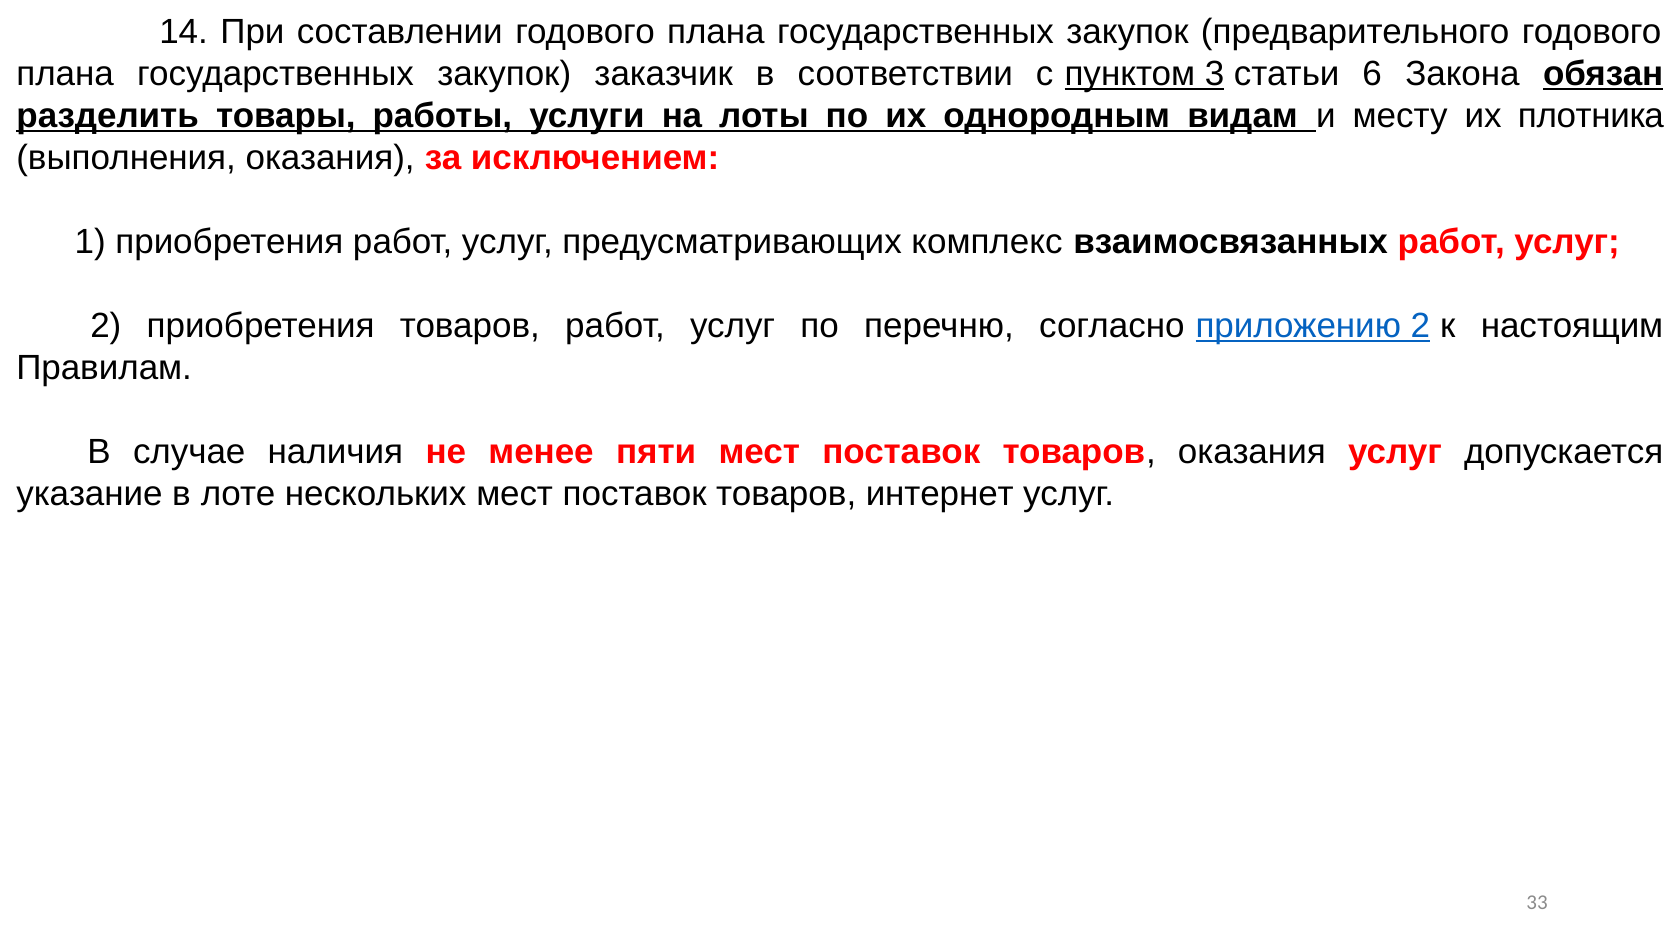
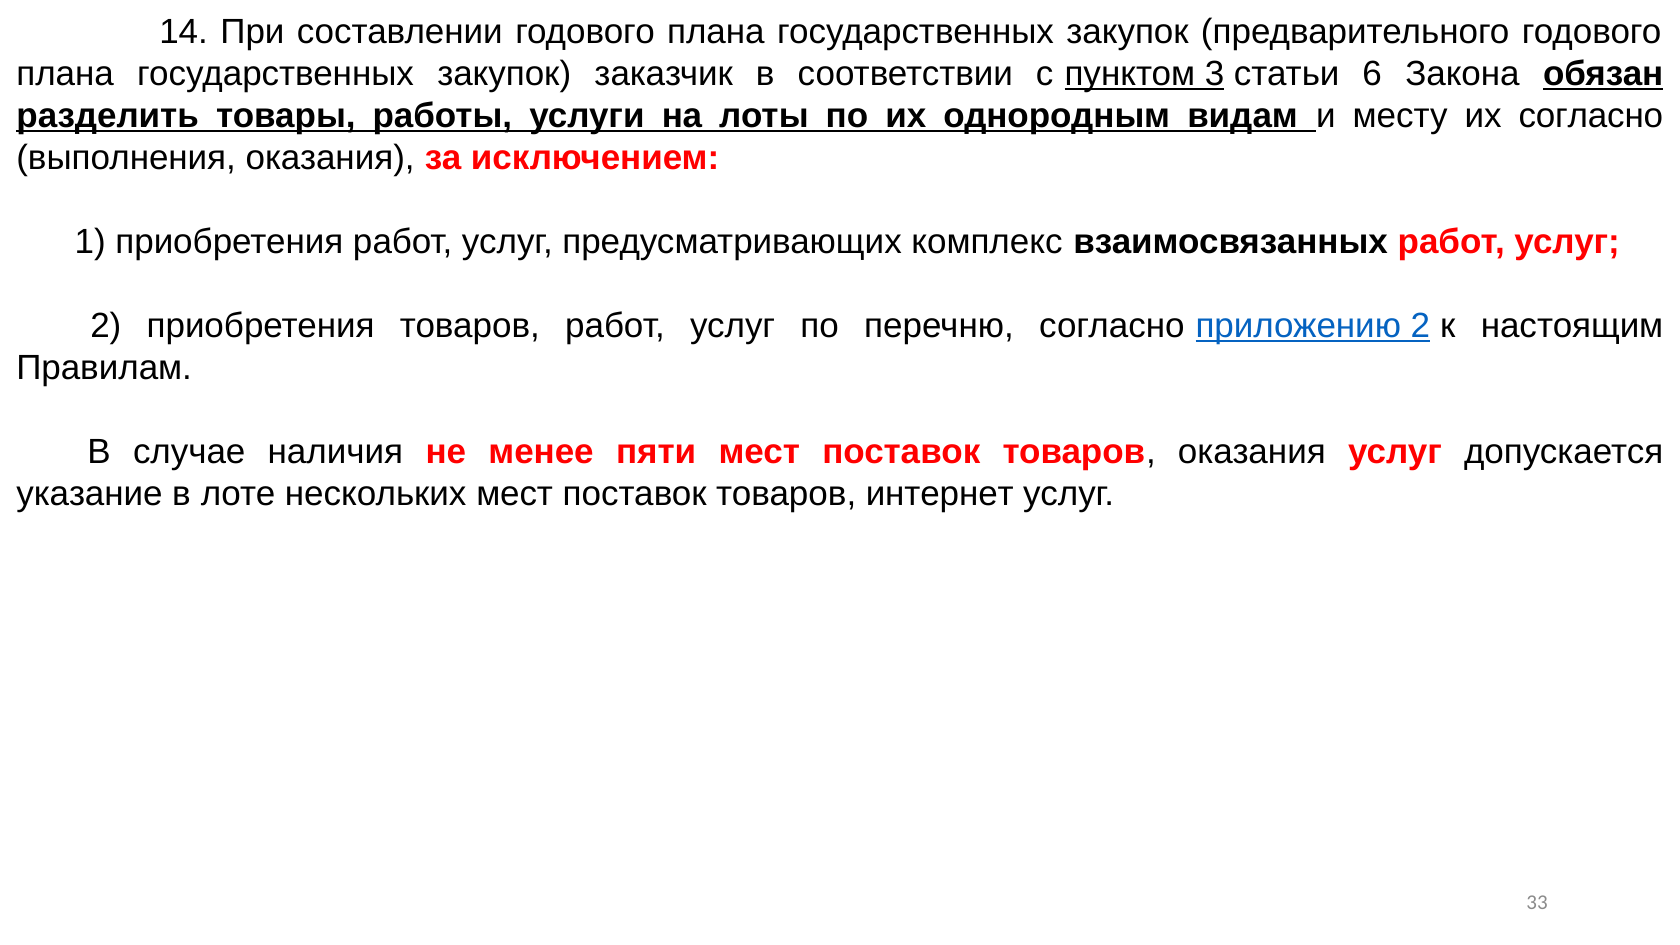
их плотника: плотника -> согласно
